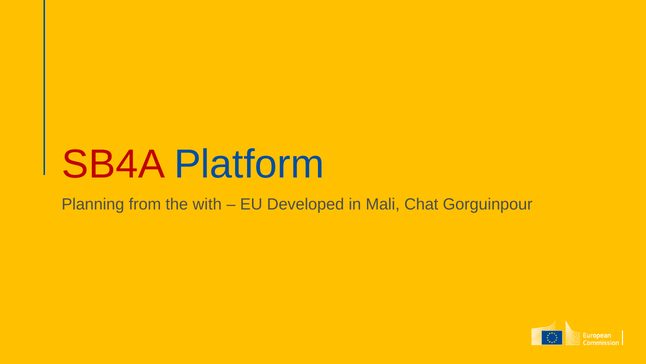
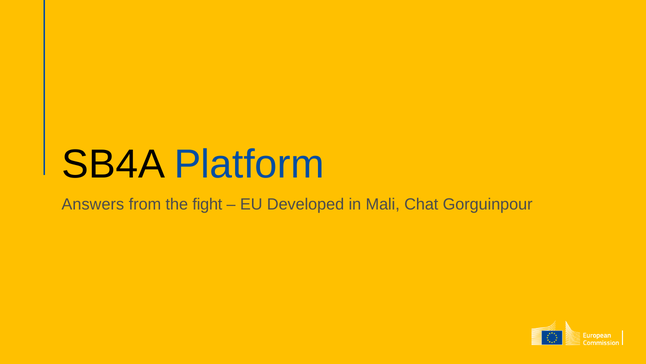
SB4A colour: red -> black
Planning: Planning -> Answers
with: with -> fight
